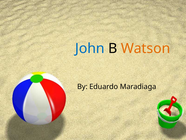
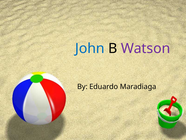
Watson colour: orange -> purple
